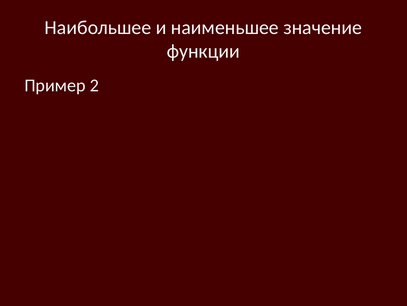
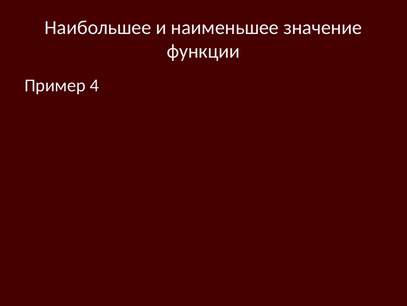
2: 2 -> 4
